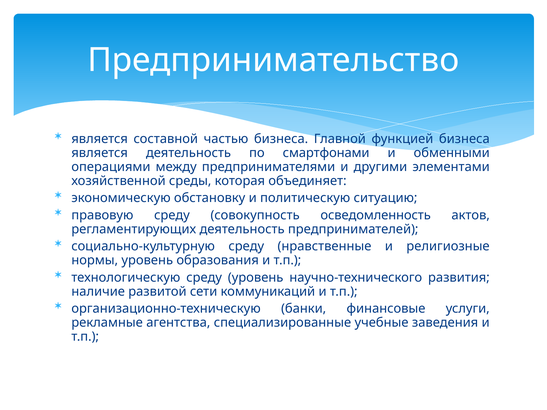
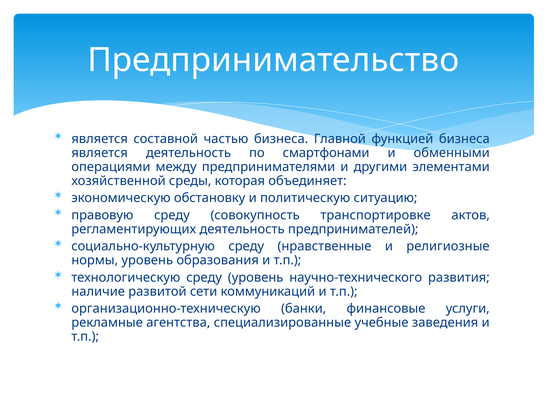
осведомленность: осведомленность -> транспортировке
